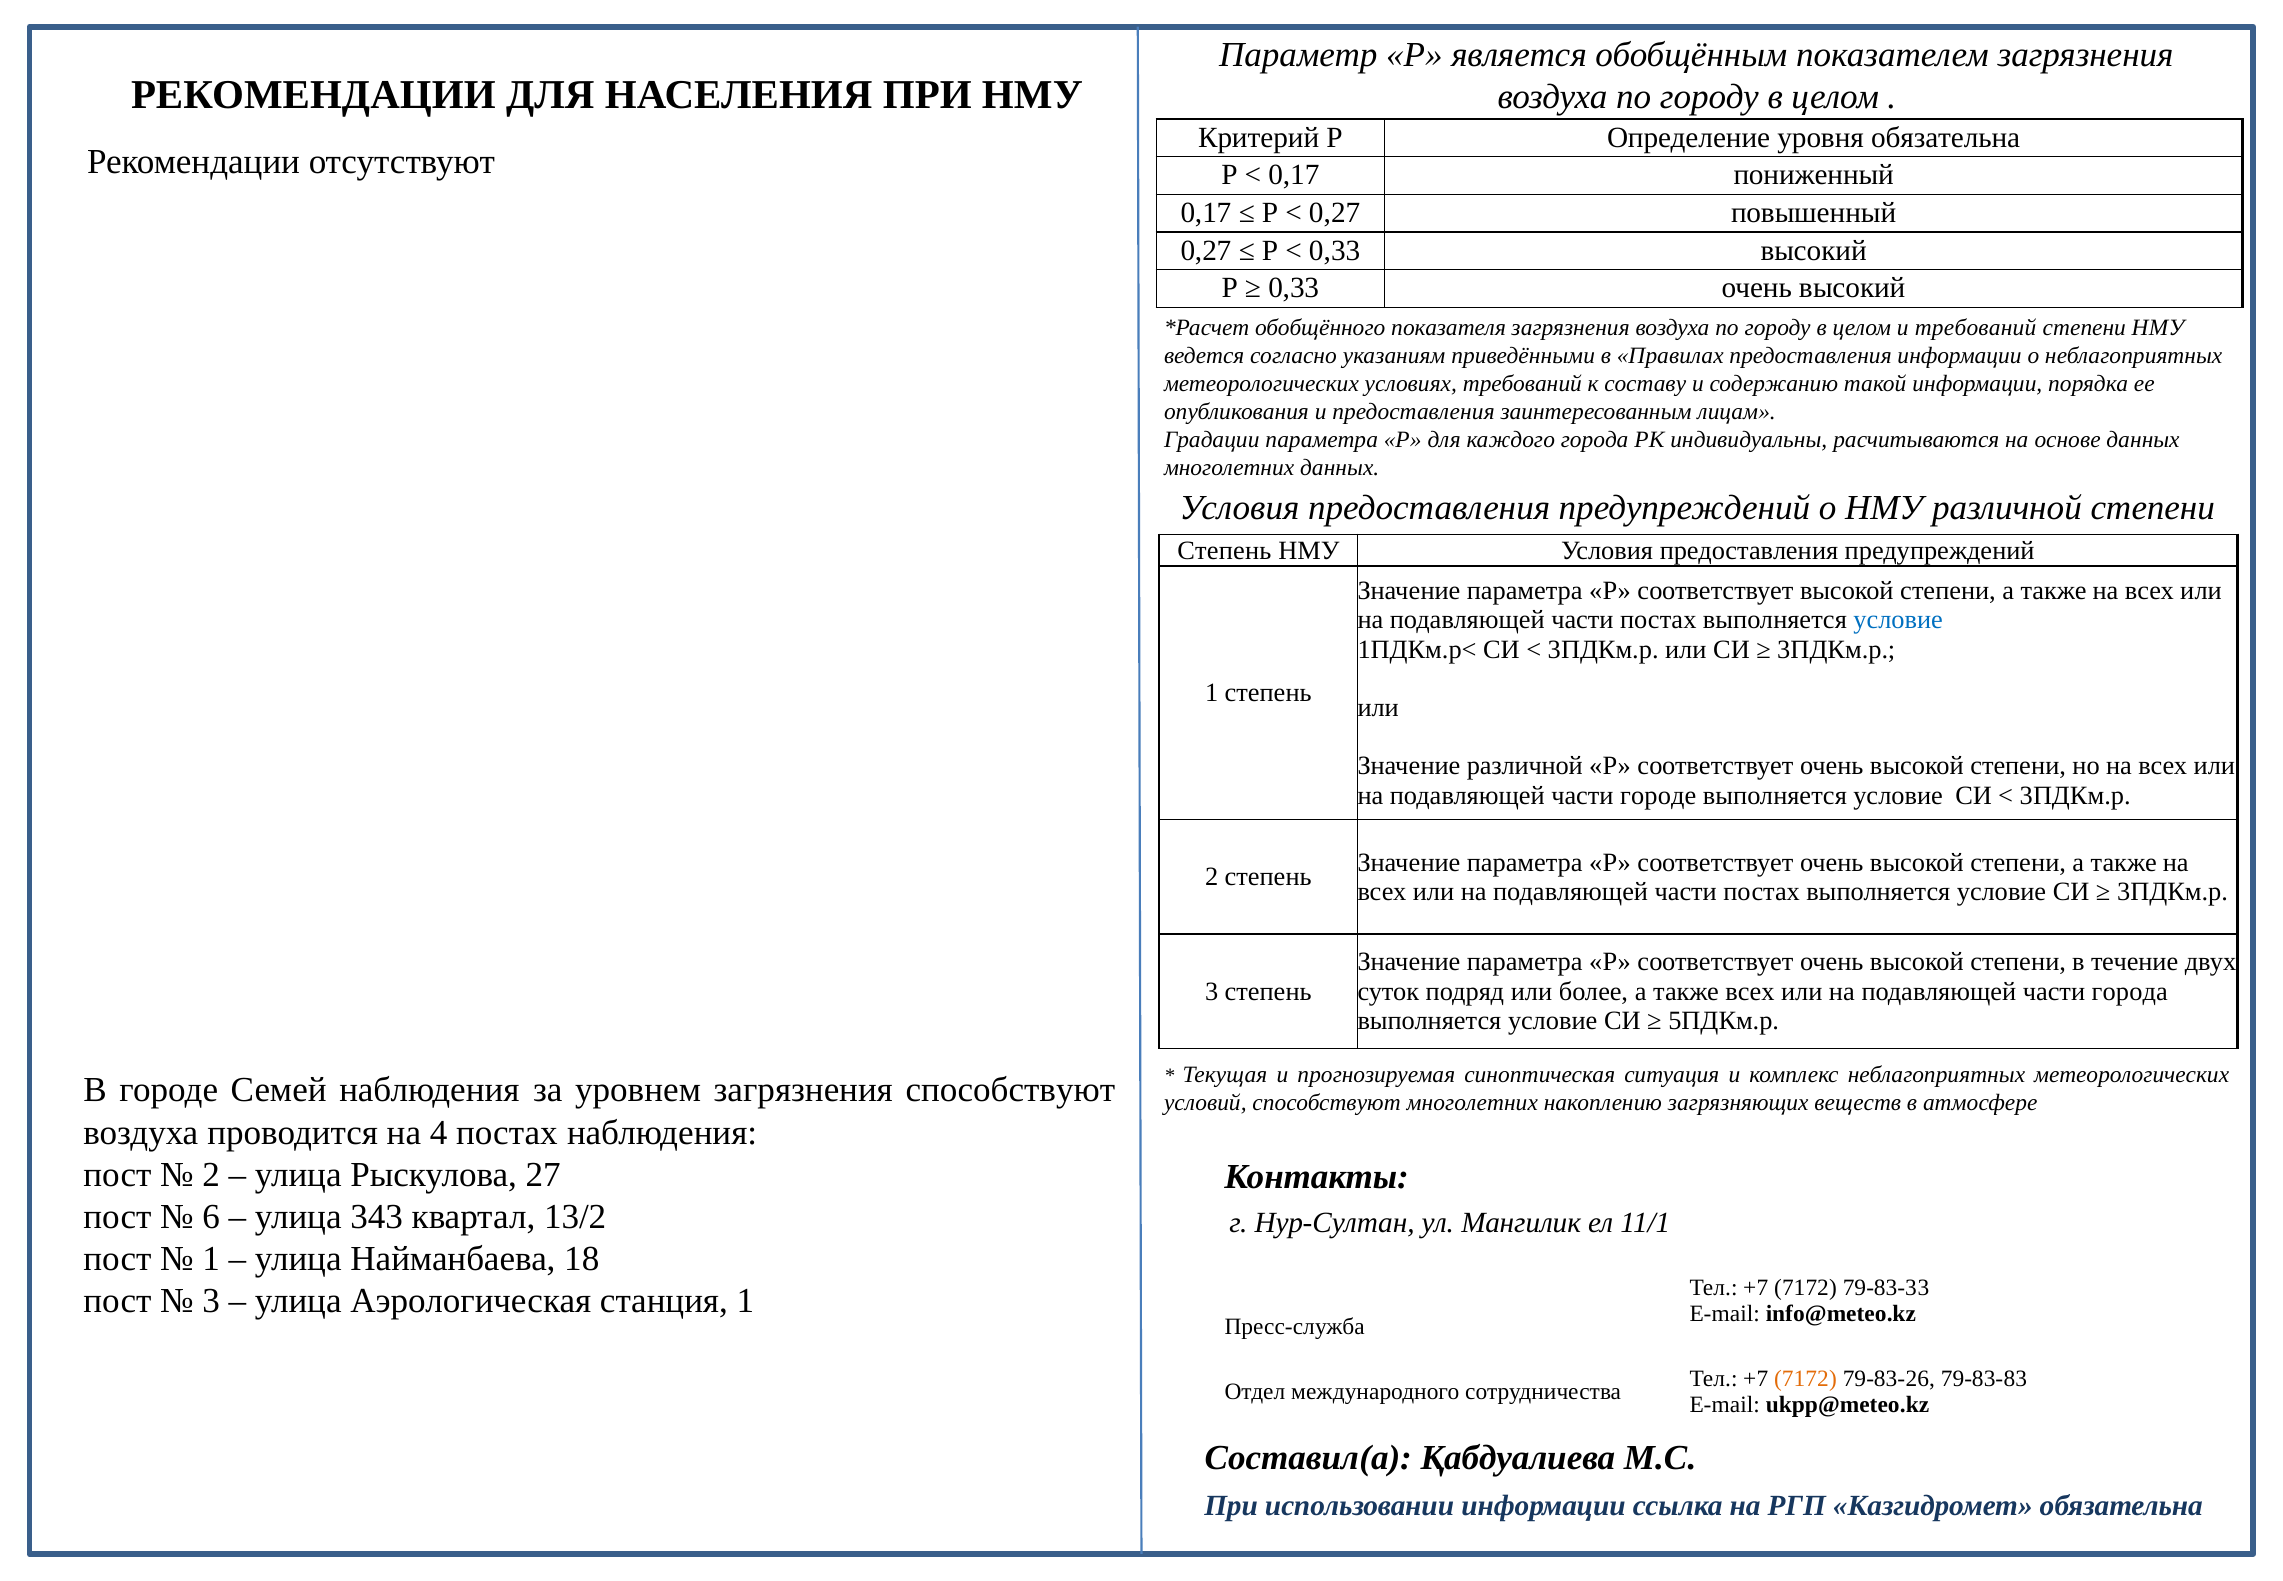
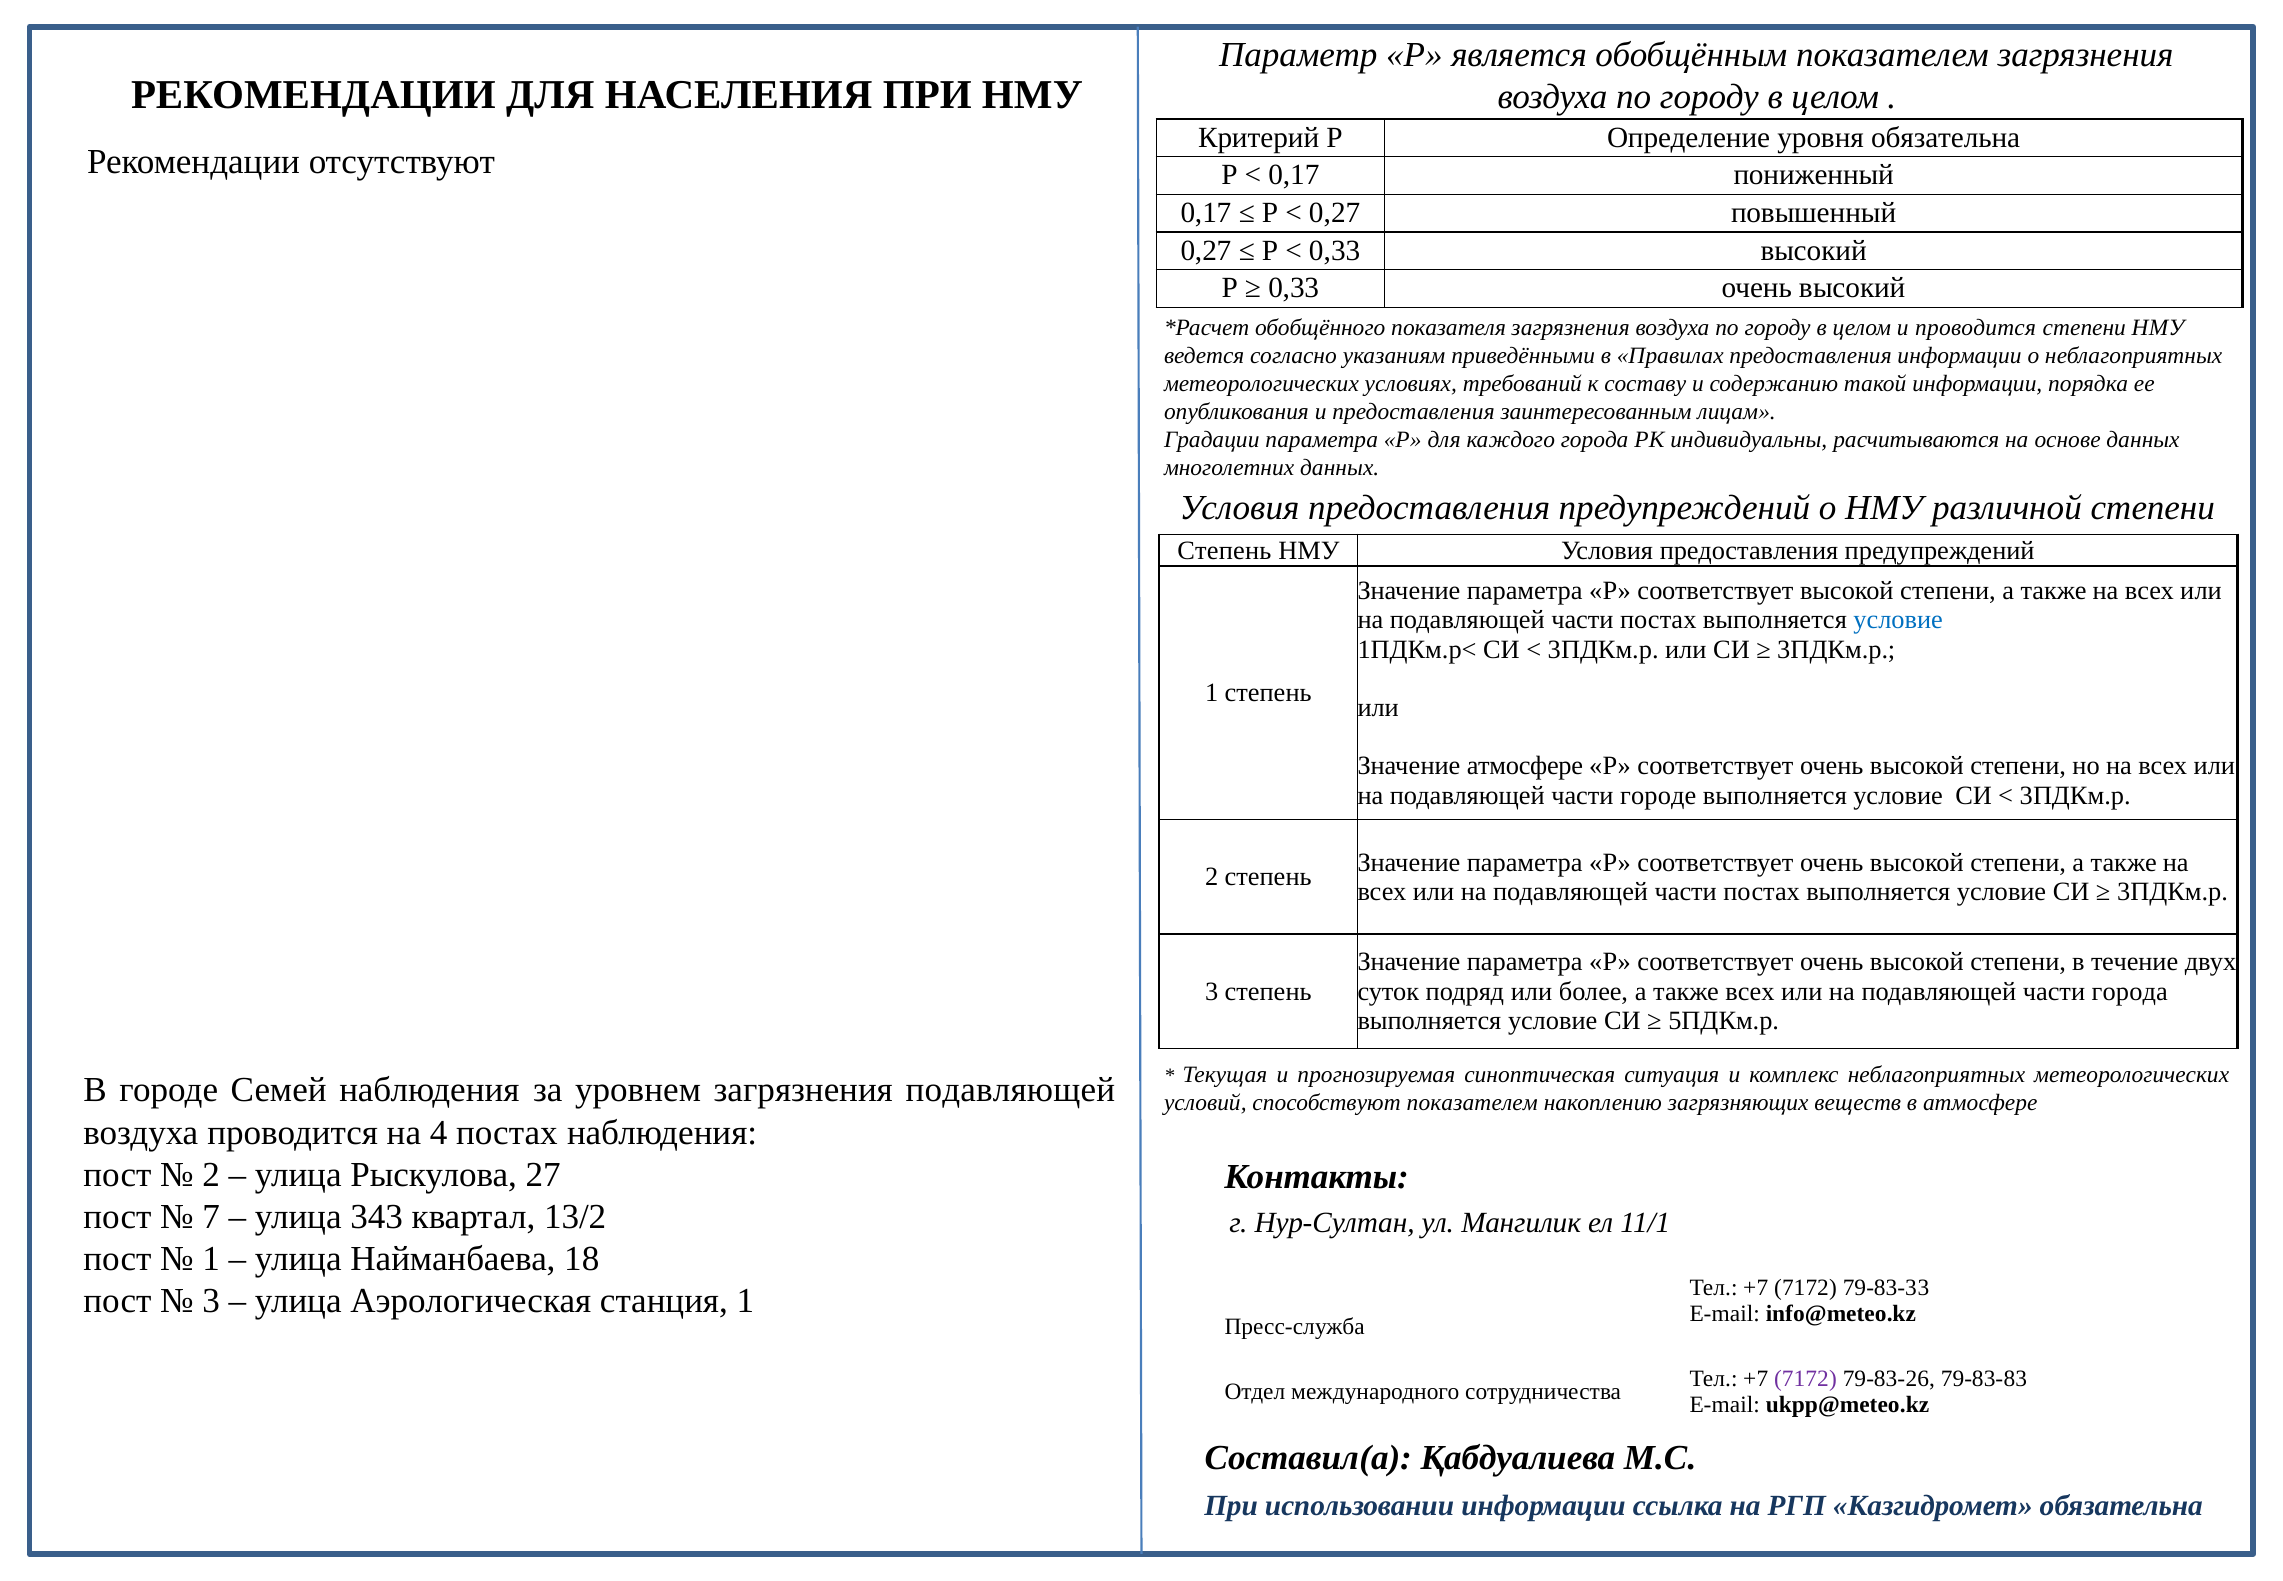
и требований: требований -> проводится
Значение различной: различной -> атмосфере
загрязнения способствуют: способствуют -> подавляющей
способствуют многолетних: многолетних -> показателем
6: 6 -> 7
7172 at (1805, 1379) colour: orange -> purple
